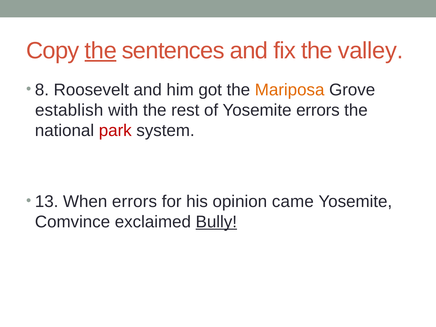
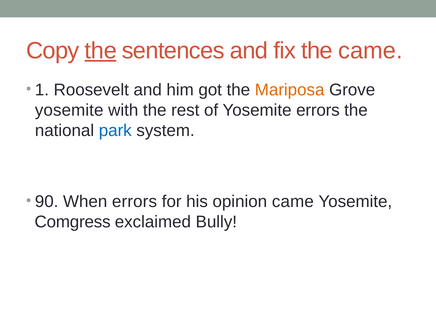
the valley: valley -> came
8: 8 -> 1
establish at (69, 110): establish -> yosemite
park colour: red -> blue
13: 13 -> 90
Comvince: Comvince -> Comgress
Bully underline: present -> none
